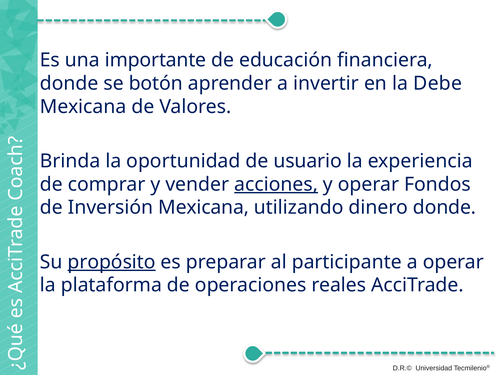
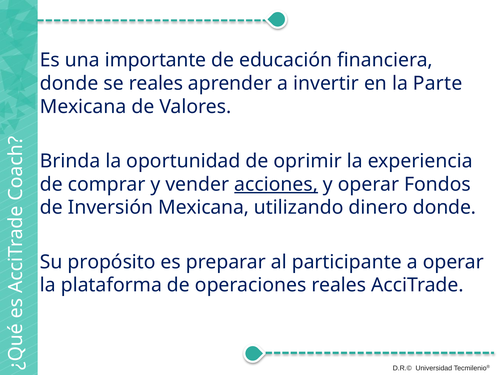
se botón: botón -> reales
Debe: Debe -> Parte
usuario: usuario -> oprimir
propósito underline: present -> none
